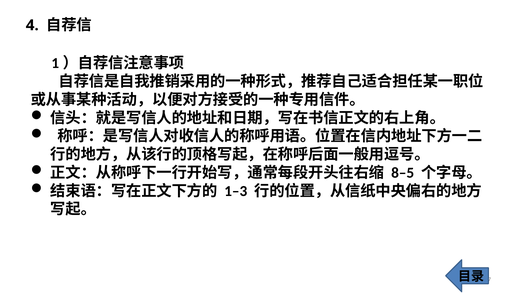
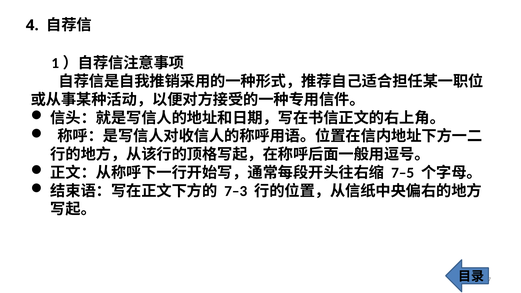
8–5: 8–5 -> 7–5
1–3: 1–3 -> 7–3
